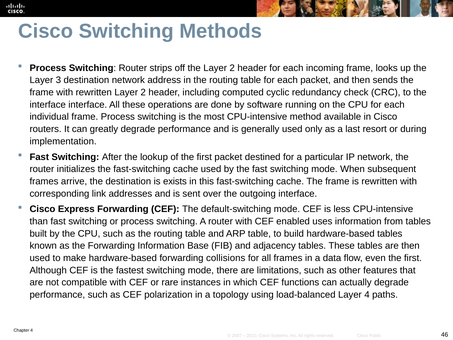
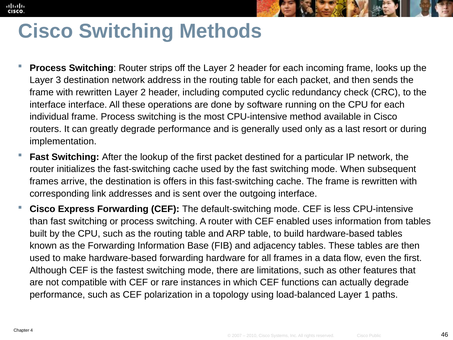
exists: exists -> offers
collisions: collisions -> hardware
Layer 4: 4 -> 1
